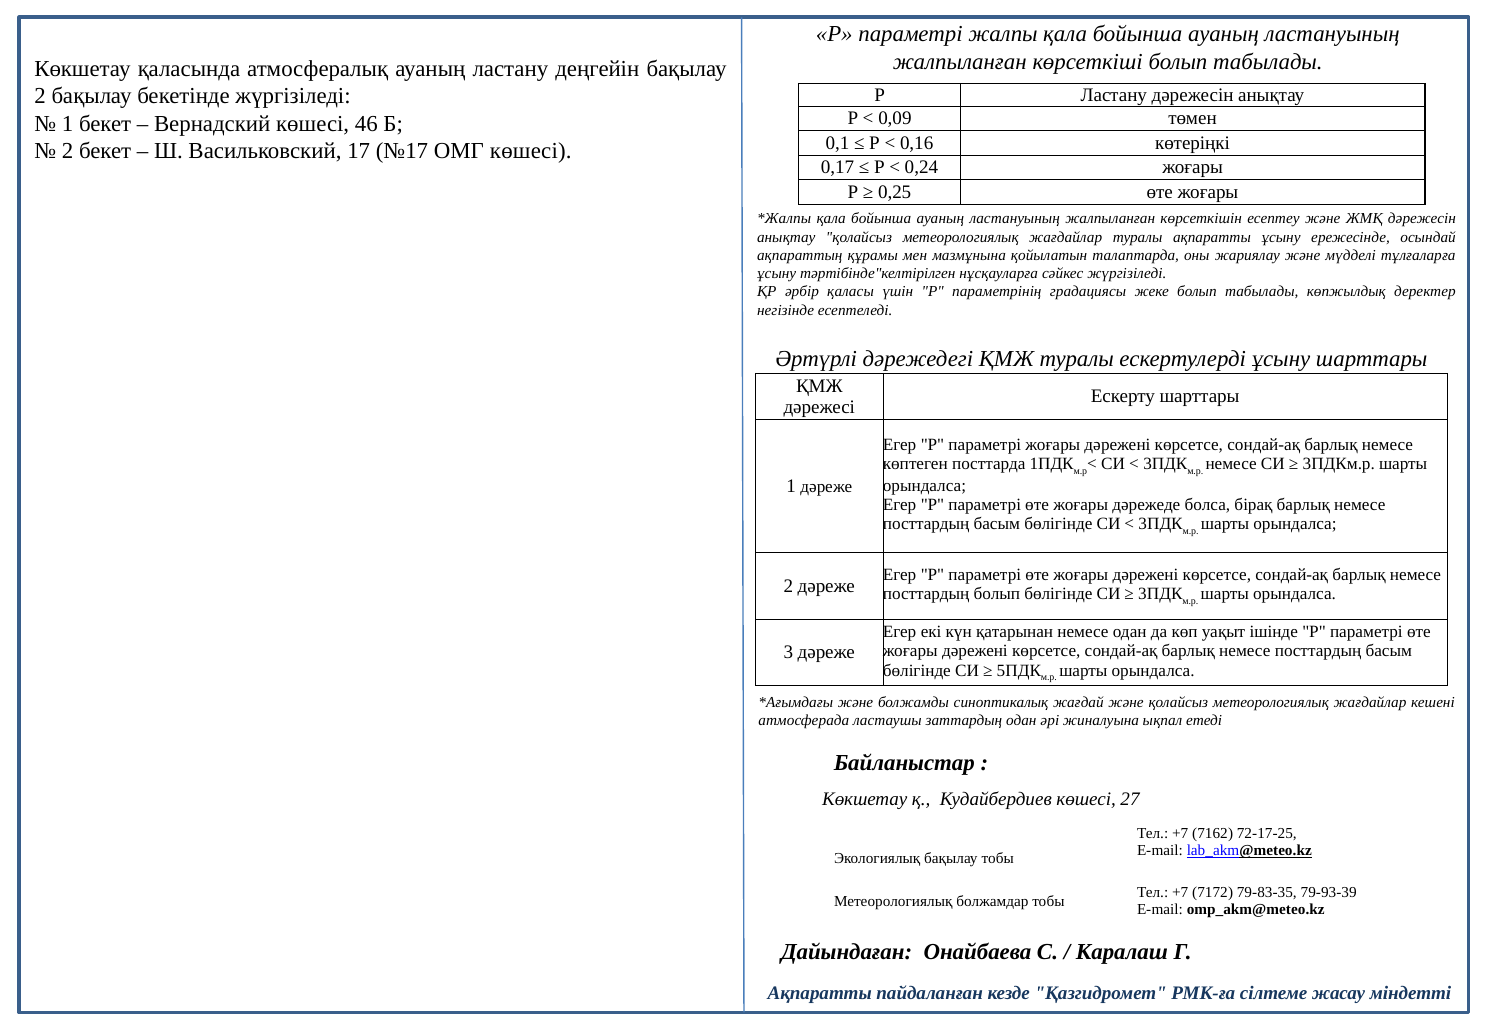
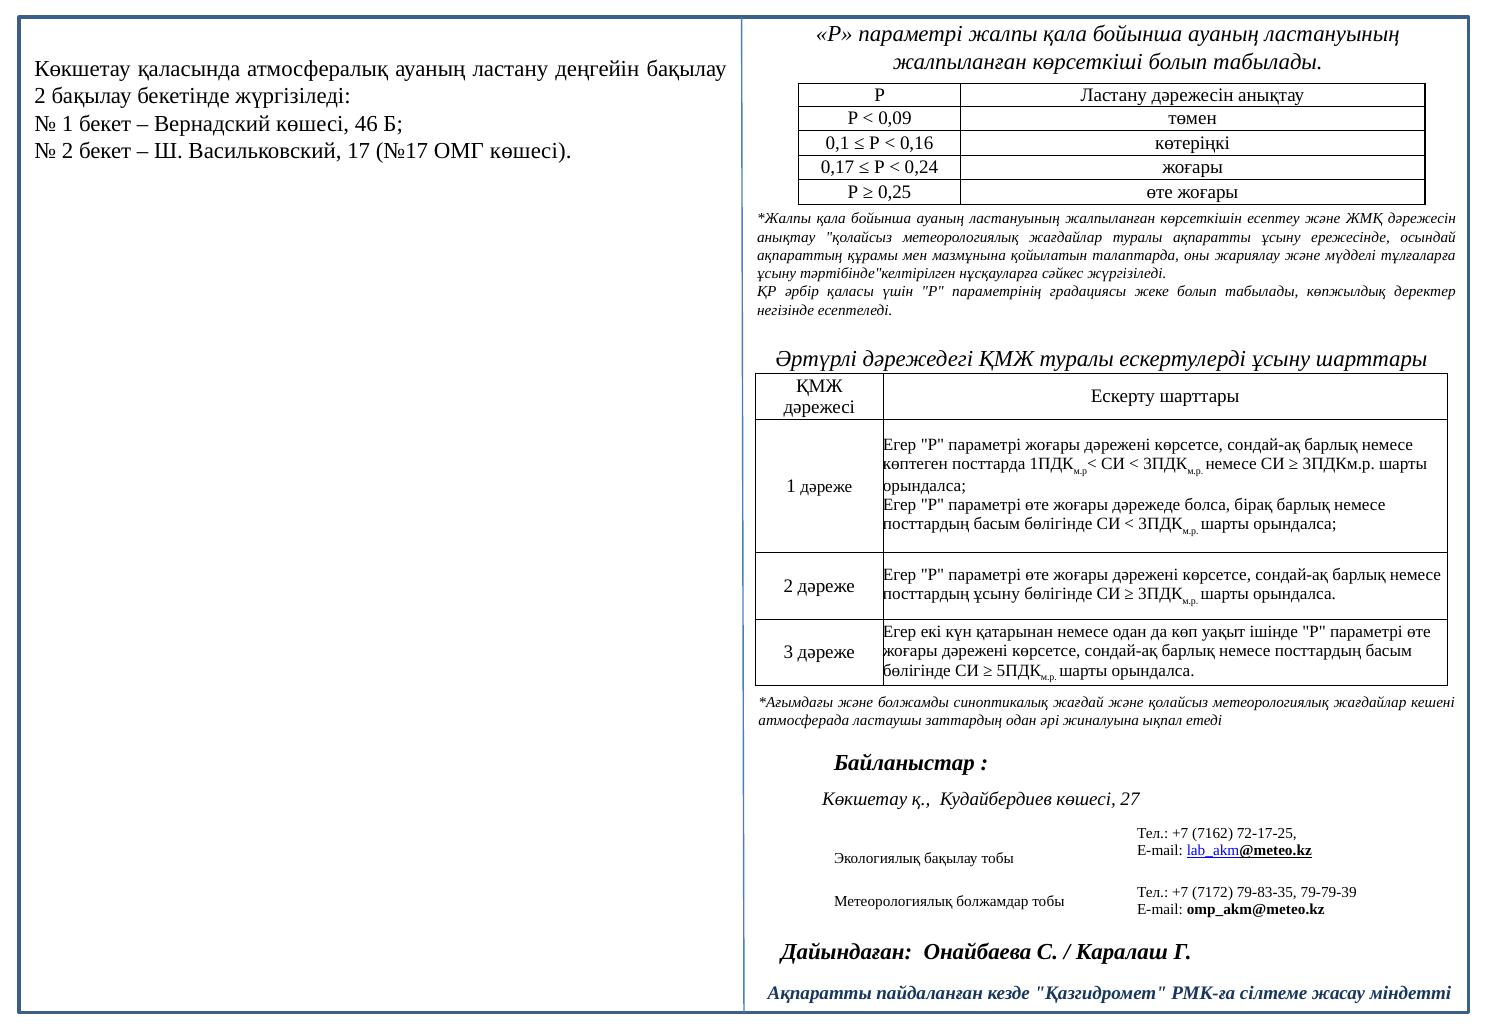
посттардың болып: болып -> ұсыну
79-93-39: 79-93-39 -> 79-79-39
